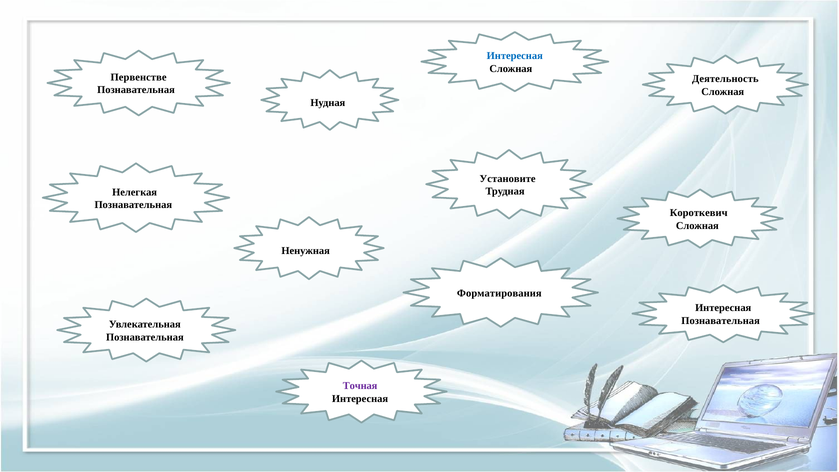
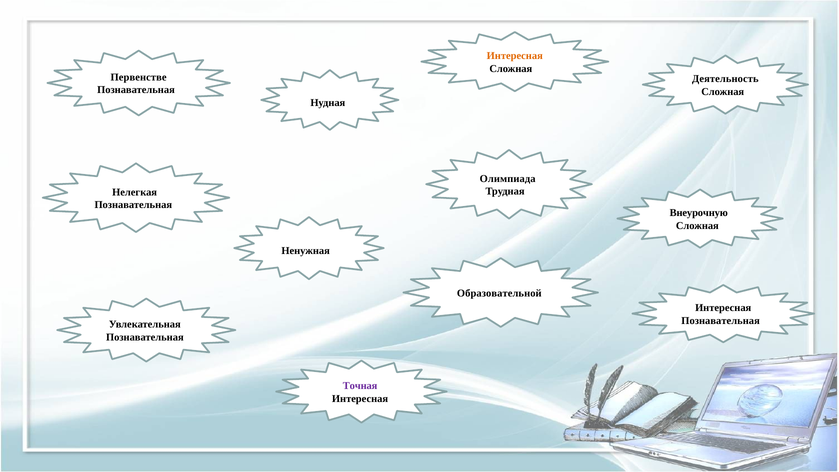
Интересная at (515, 56) colour: blue -> orange
Установите: Установите -> Олимпиада
Короткевич: Короткевич -> Внеурочную
Форматирования: Форматирования -> Образовательной
